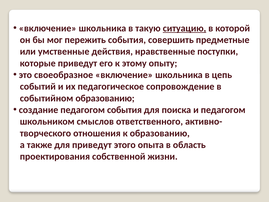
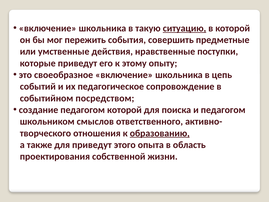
событийном образованию: образованию -> посредством
педагогом события: события -> которой
образованию at (160, 133) underline: none -> present
